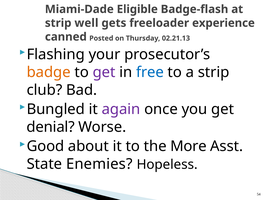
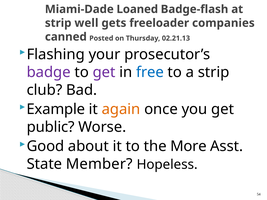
Eligible: Eligible -> Loaned
experience: experience -> companies
badge colour: orange -> purple
Bungled: Bungled -> Example
again colour: purple -> orange
denial: denial -> public
Enemies: Enemies -> Member
